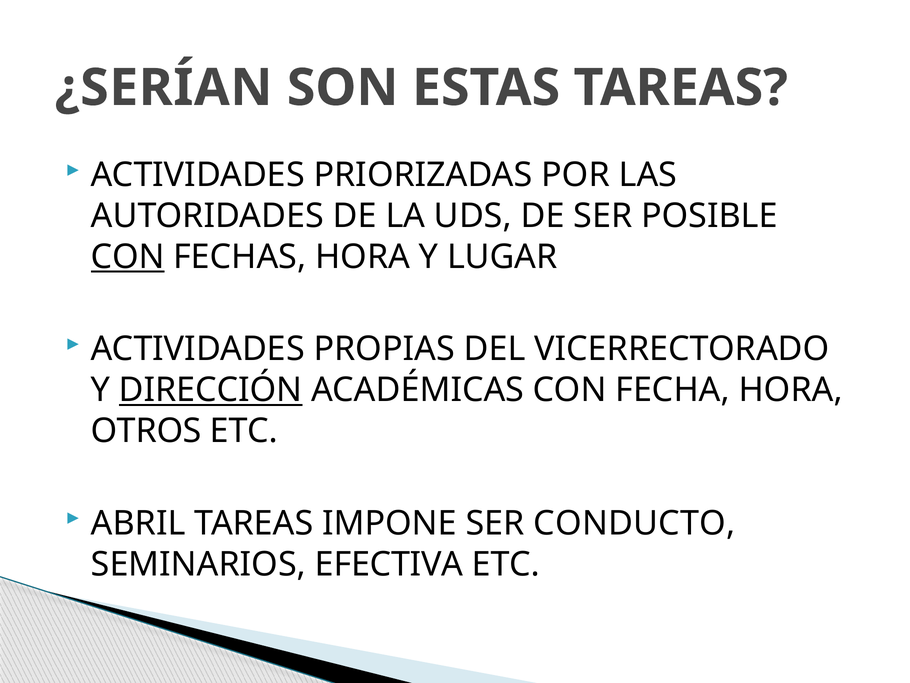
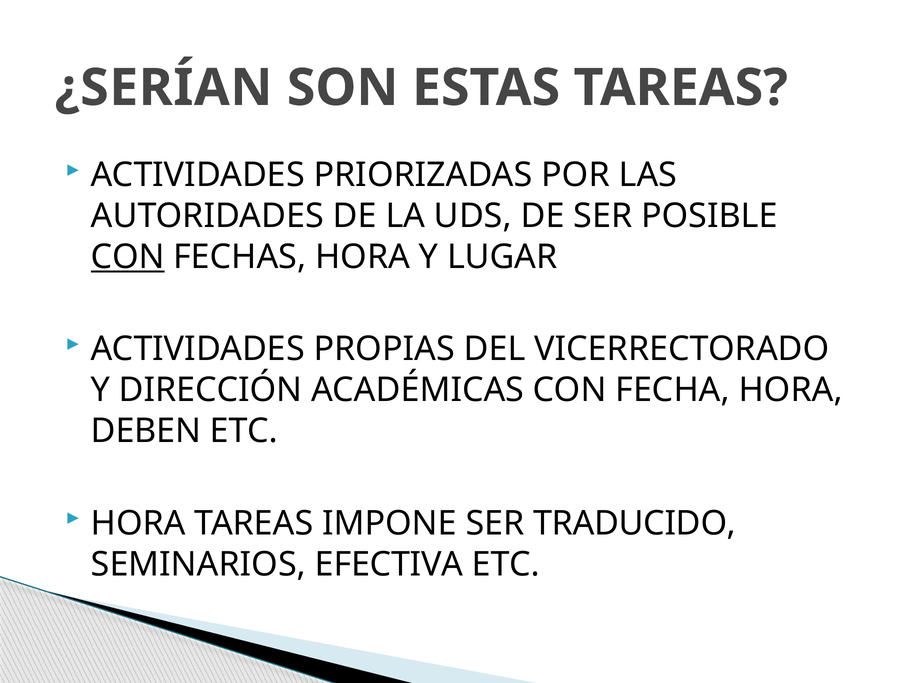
DIRECCIÓN underline: present -> none
OTROS: OTROS -> DEBEN
ABRIL at (138, 523): ABRIL -> HORA
CONDUCTO: CONDUCTO -> TRADUCIDO
